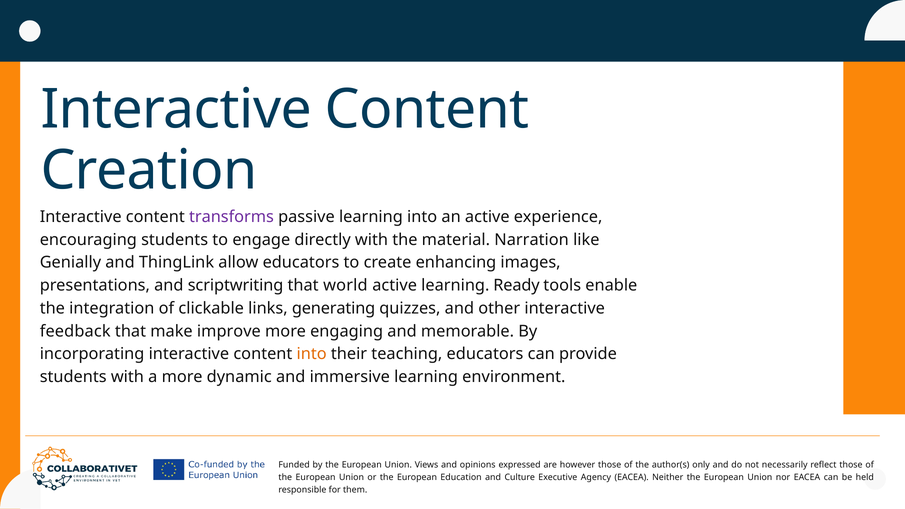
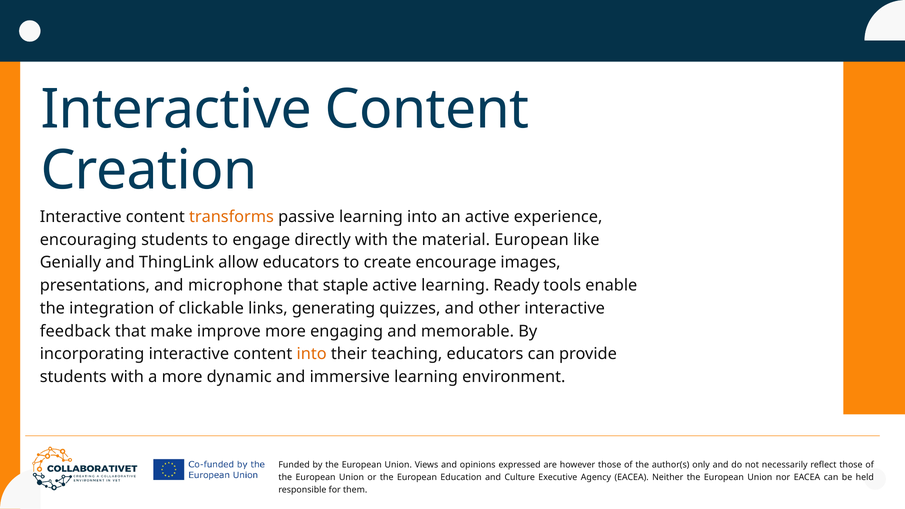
transforms colour: purple -> orange
material Narration: Narration -> European
enhancing: enhancing -> encourage
scriptwriting: scriptwriting -> microphone
world: world -> staple
